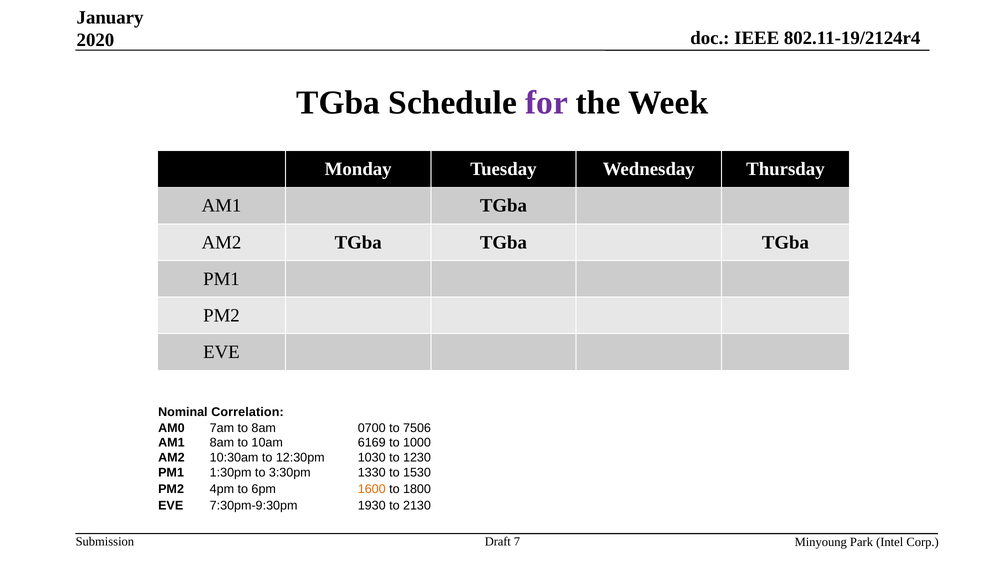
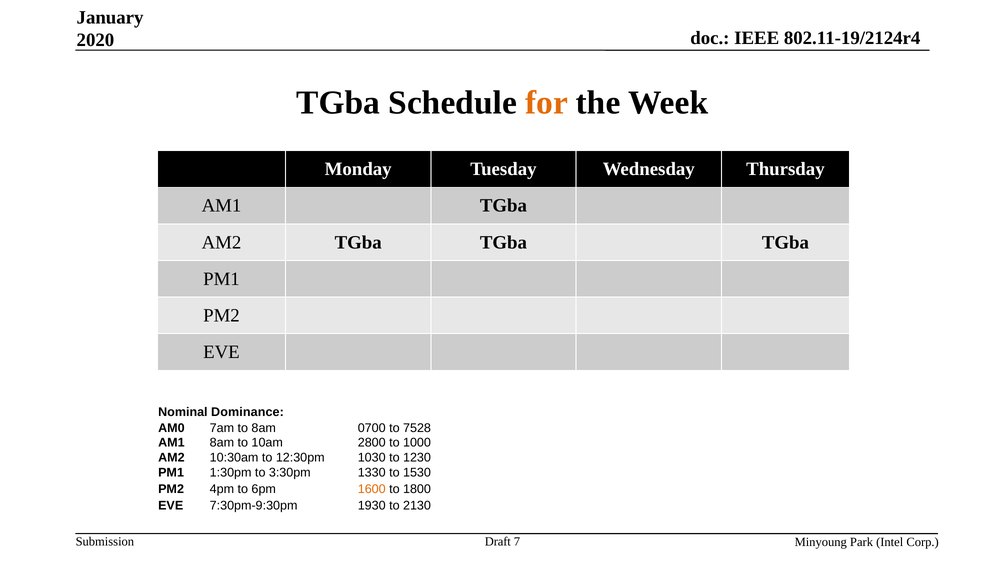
for colour: purple -> orange
Correlation: Correlation -> Dominance
7506: 7506 -> 7528
6169: 6169 -> 2800
